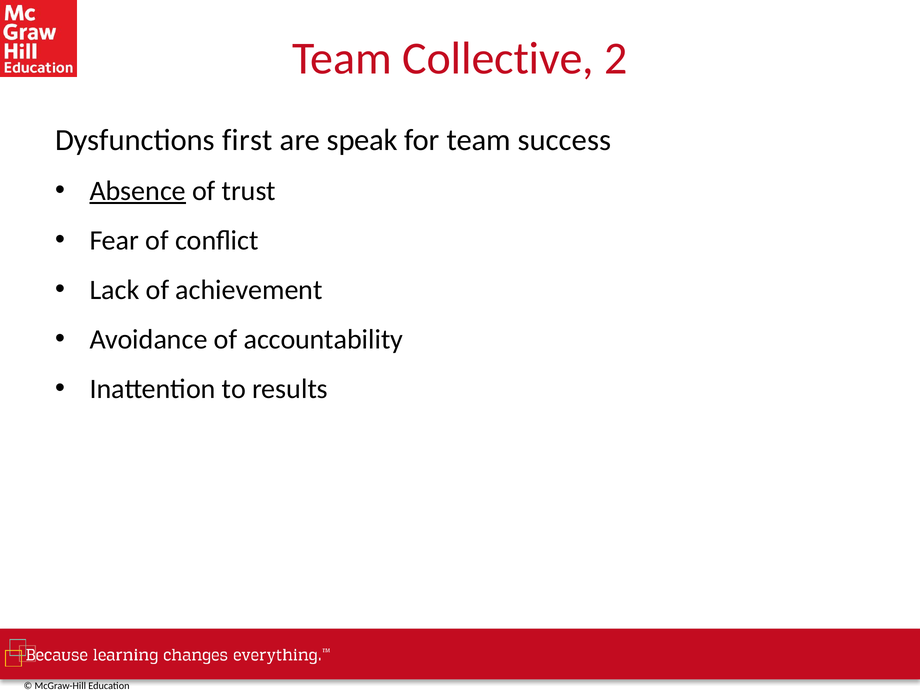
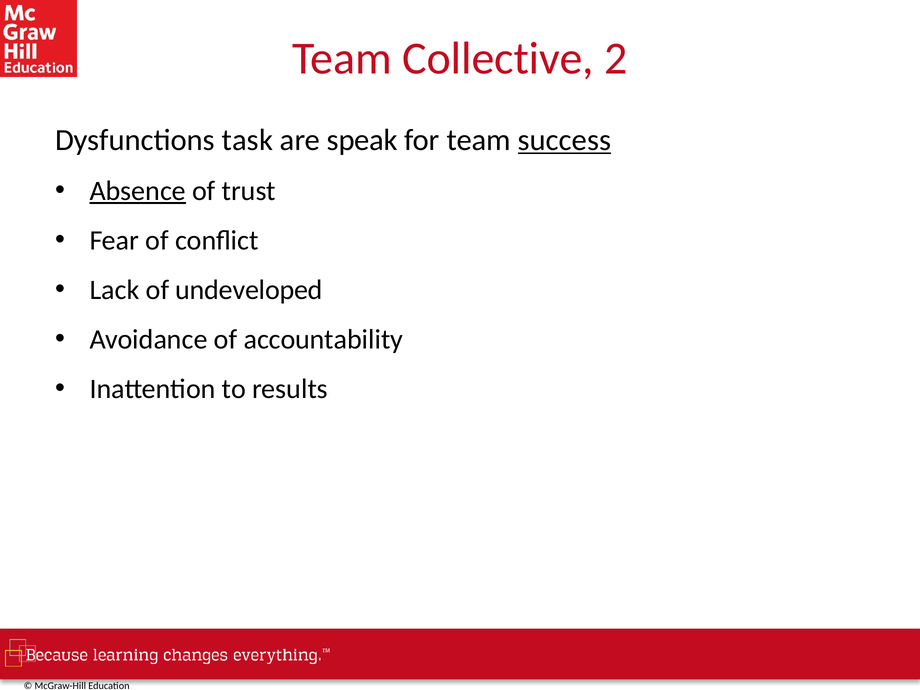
first: first -> task
success underline: none -> present
achievement: achievement -> undeveloped
